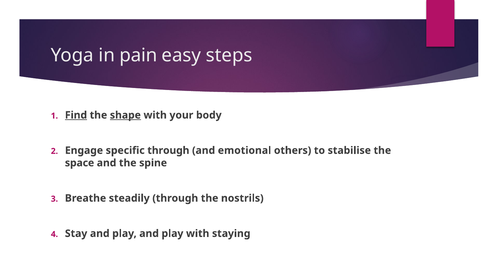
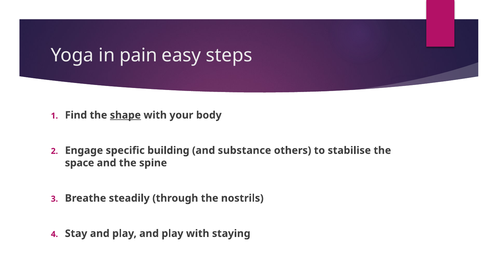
Find underline: present -> none
specific through: through -> building
emotional: emotional -> substance
